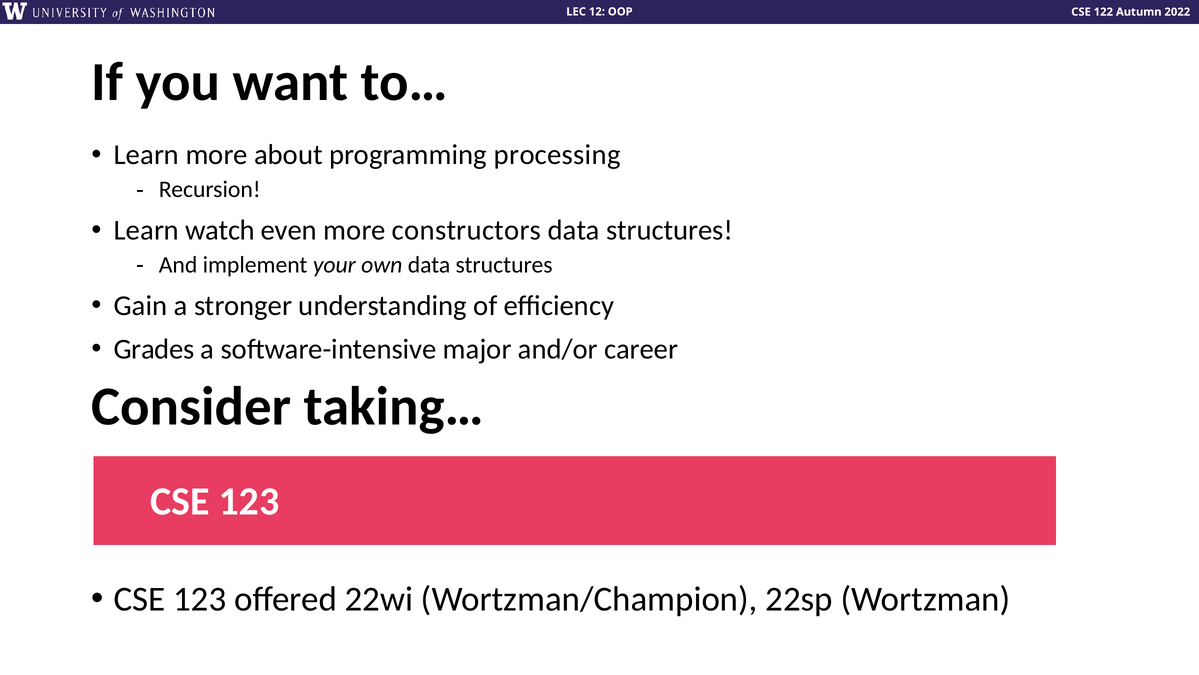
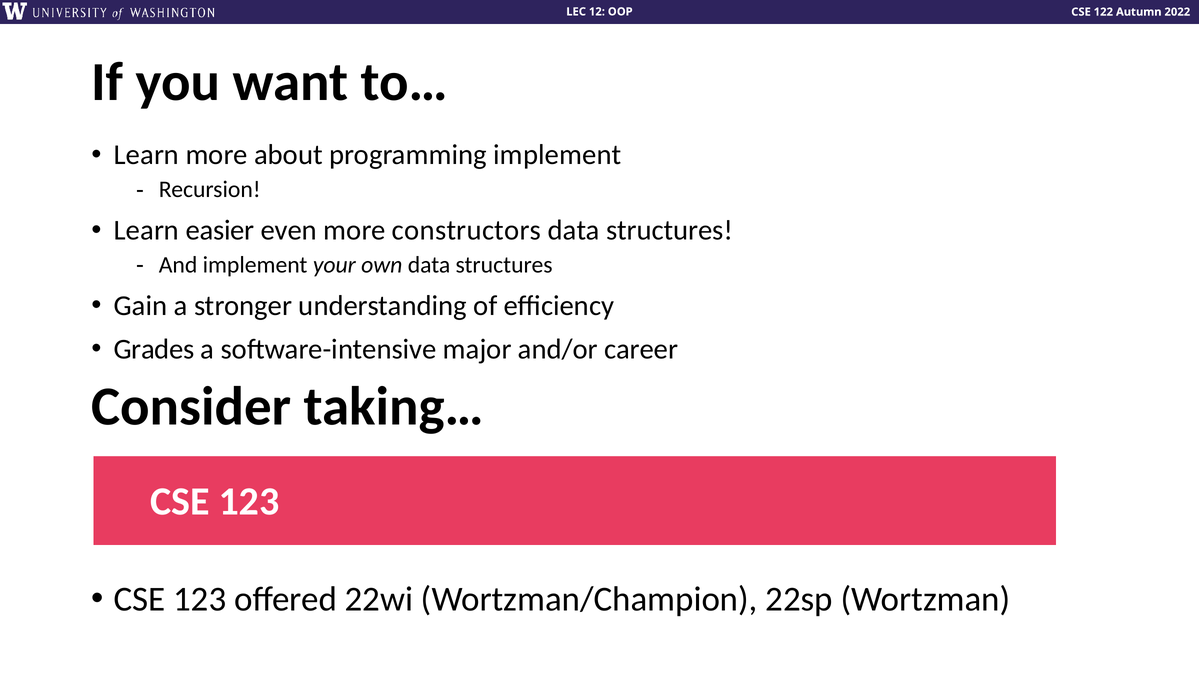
programming processing: processing -> implement
watch: watch -> easier
